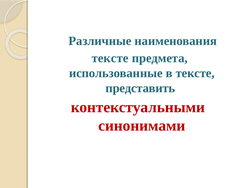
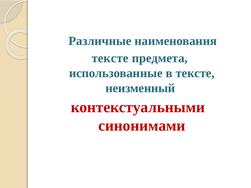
представить: представить -> неизменный
